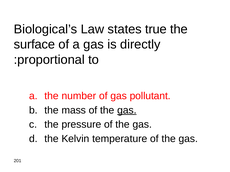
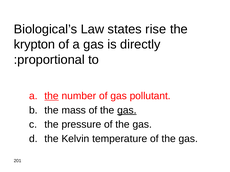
true: true -> rise
surface: surface -> krypton
the at (52, 96) underline: none -> present
